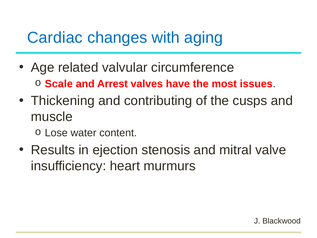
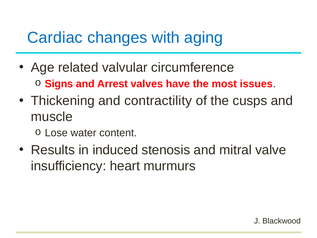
Scale: Scale -> Signs
contributing: contributing -> contractility
ejection: ejection -> induced
